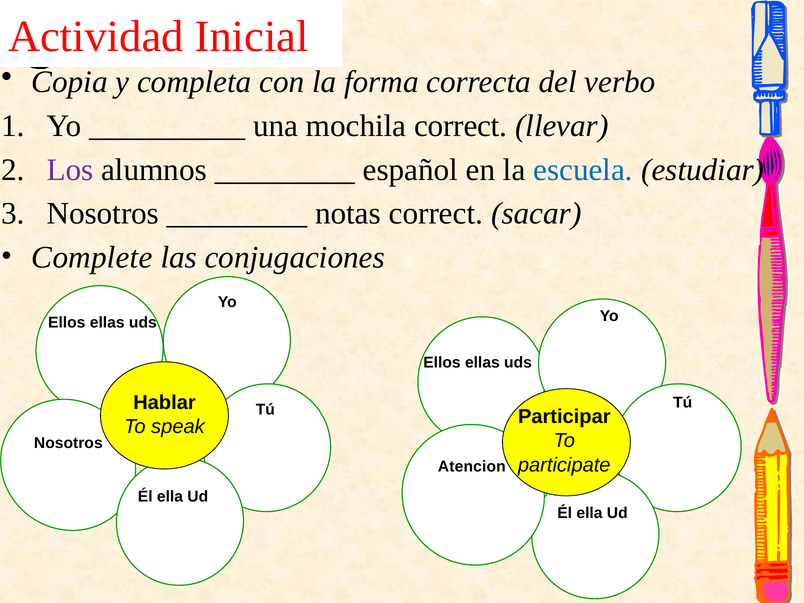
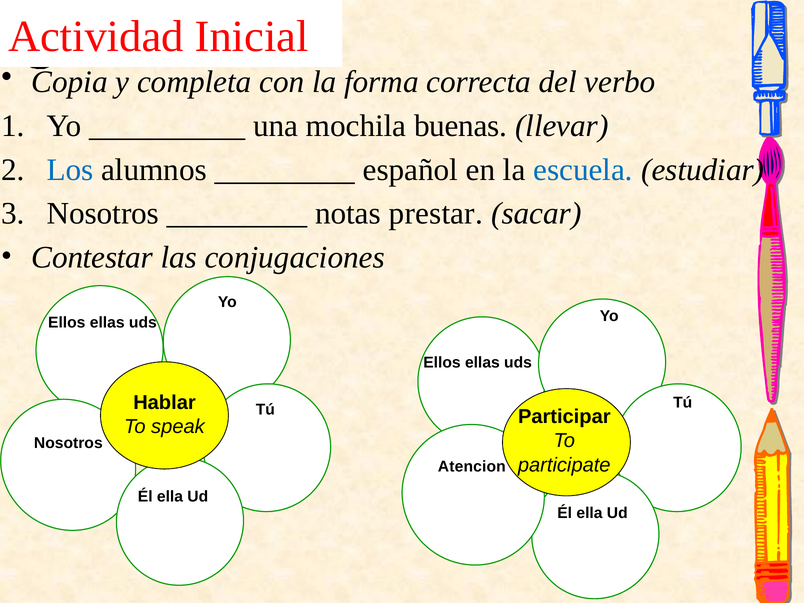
mochila correct: correct -> buenas
Los colour: purple -> blue
notas correct: correct -> prestar
Complete: Complete -> Contestar
